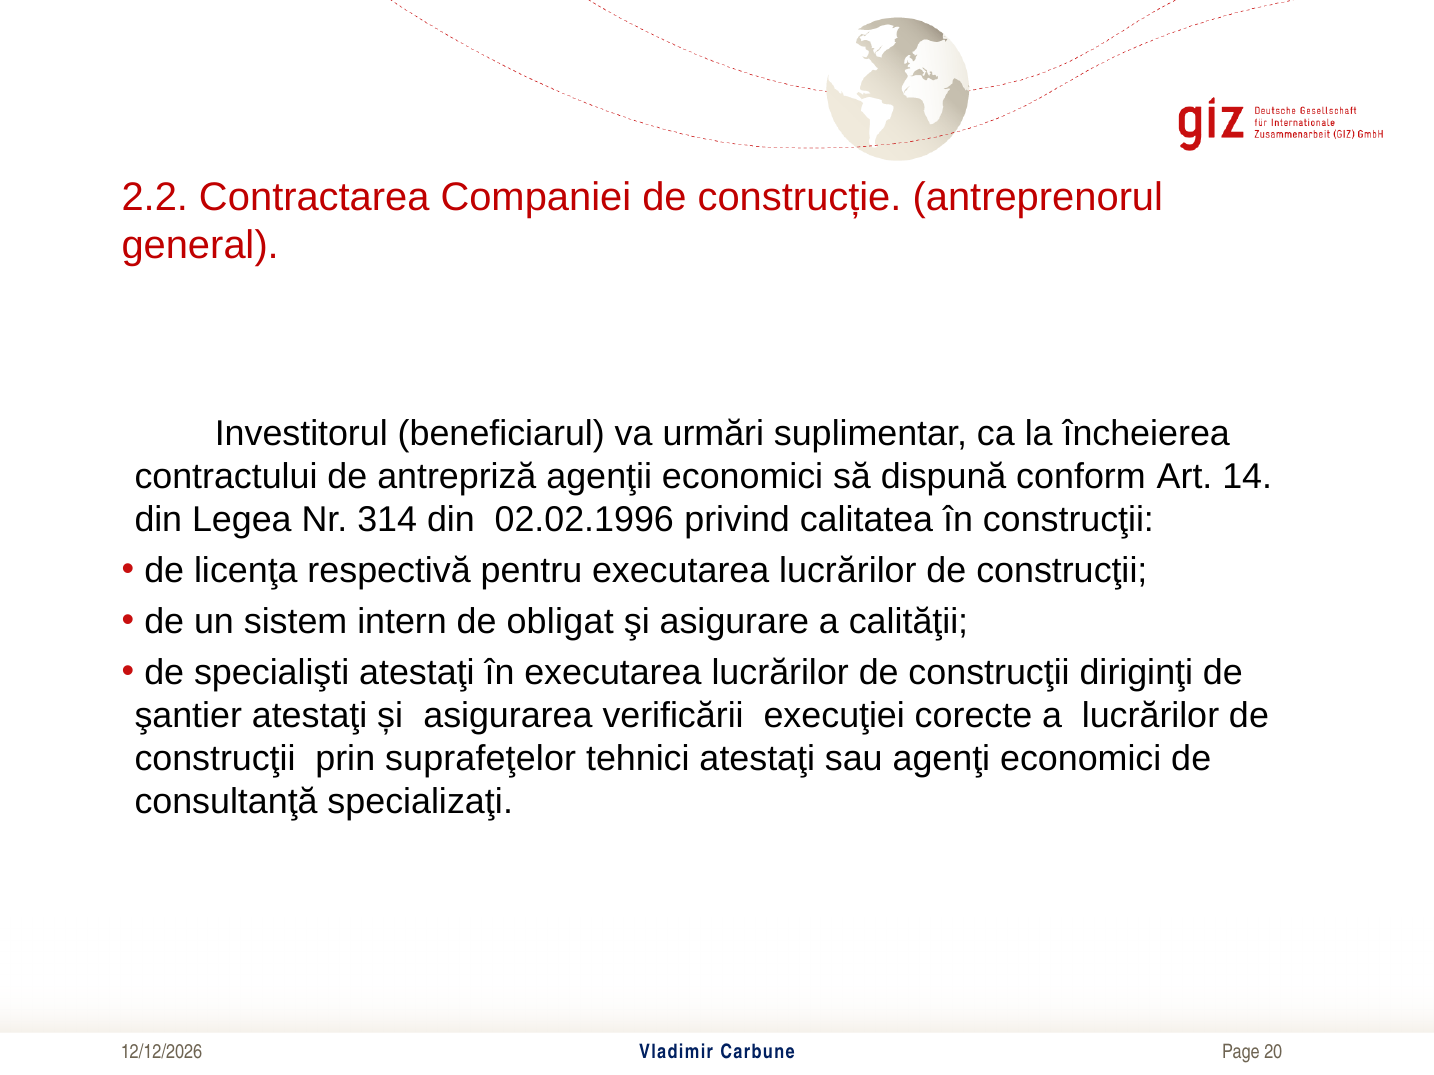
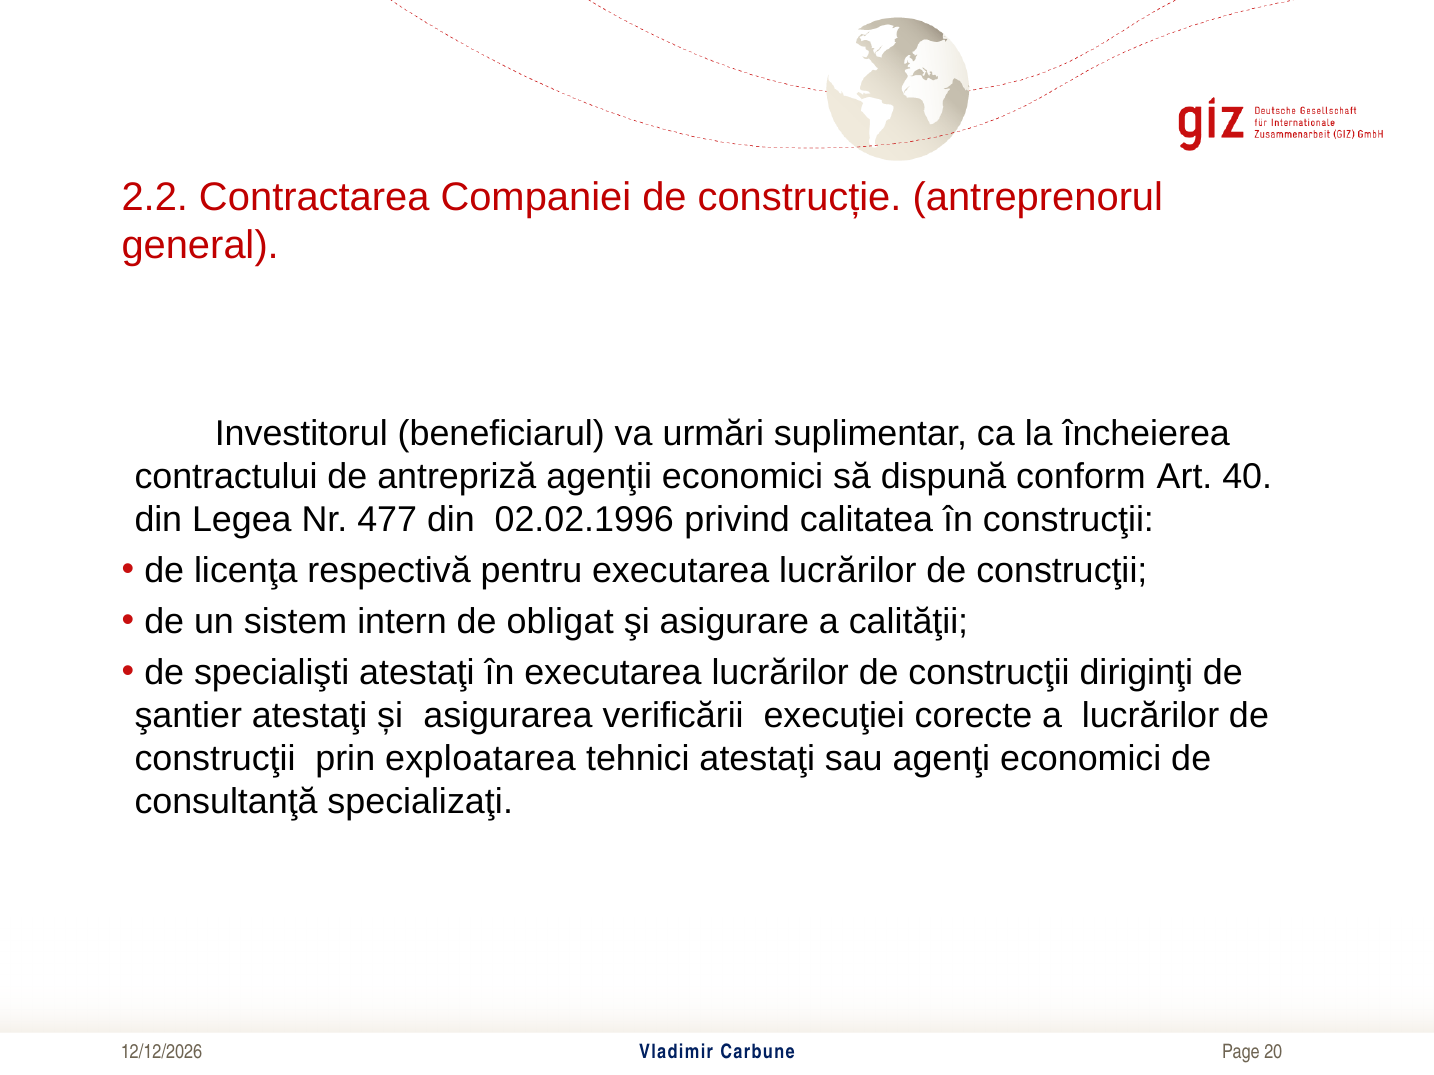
14: 14 -> 40
314: 314 -> 477
suprafeţelor: suprafeţelor -> exploatarea
